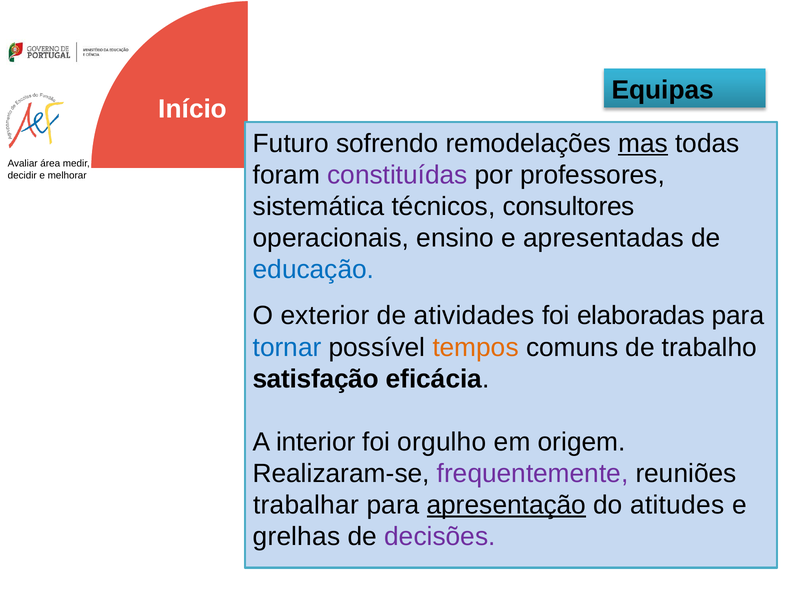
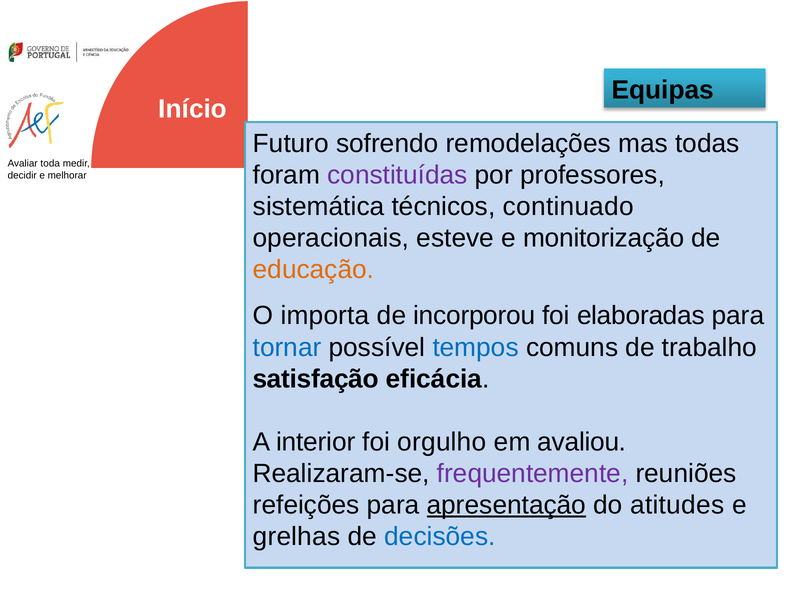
mas underline: present -> none
área: área -> toda
consultores: consultores -> continuado
ensino: ensino -> esteve
apresentadas: apresentadas -> monitorização
educação colour: blue -> orange
exterior: exterior -> importa
atividades: atividades -> incorporou
tempos colour: orange -> blue
origem: origem -> avaliou
trabalhar: trabalhar -> refeições
decisões colour: purple -> blue
